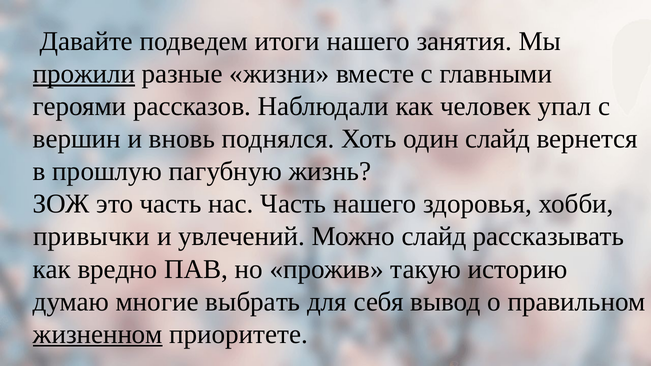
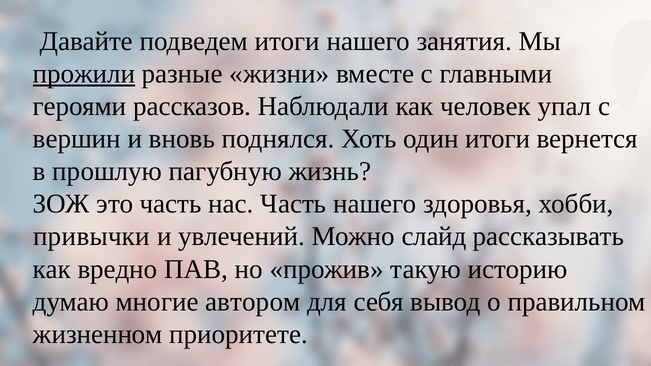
один слайд: слайд -> итоги
выбрать: выбрать -> автором
жизненном underline: present -> none
